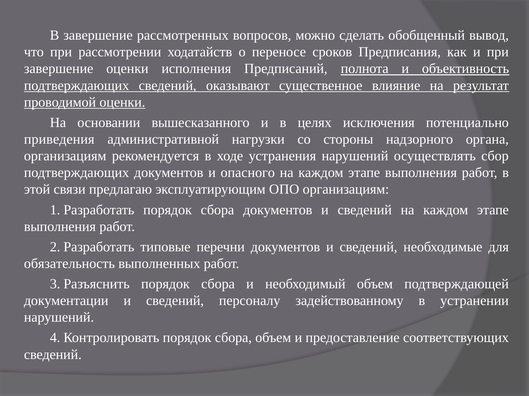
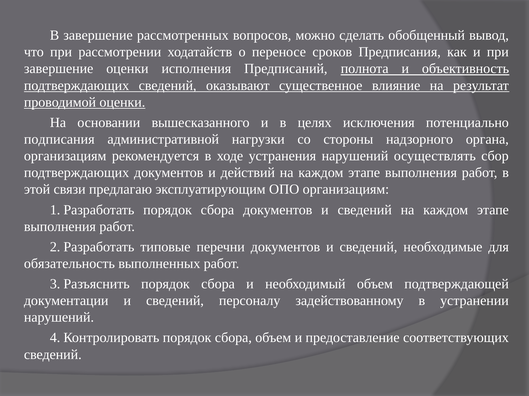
приведения: приведения -> подписания
опасного: опасного -> действий
